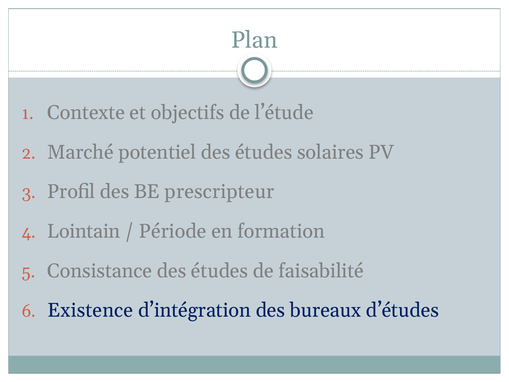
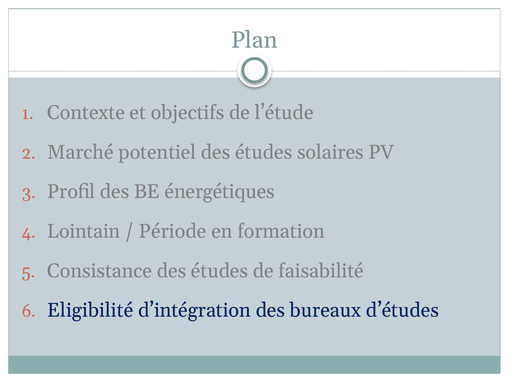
prescripteur: prescripteur -> énergétiques
Existence: Existence -> Eligibilité
